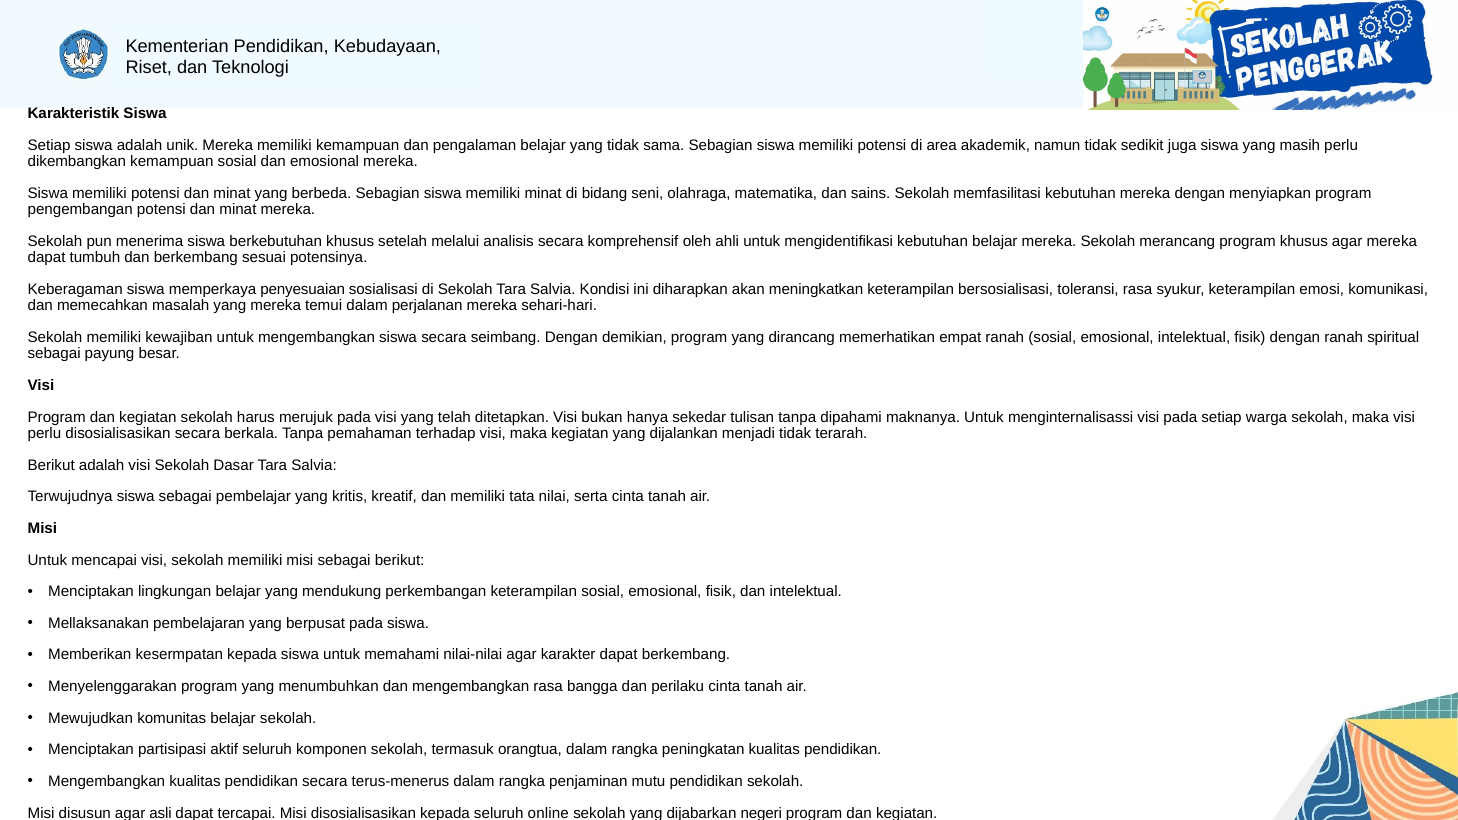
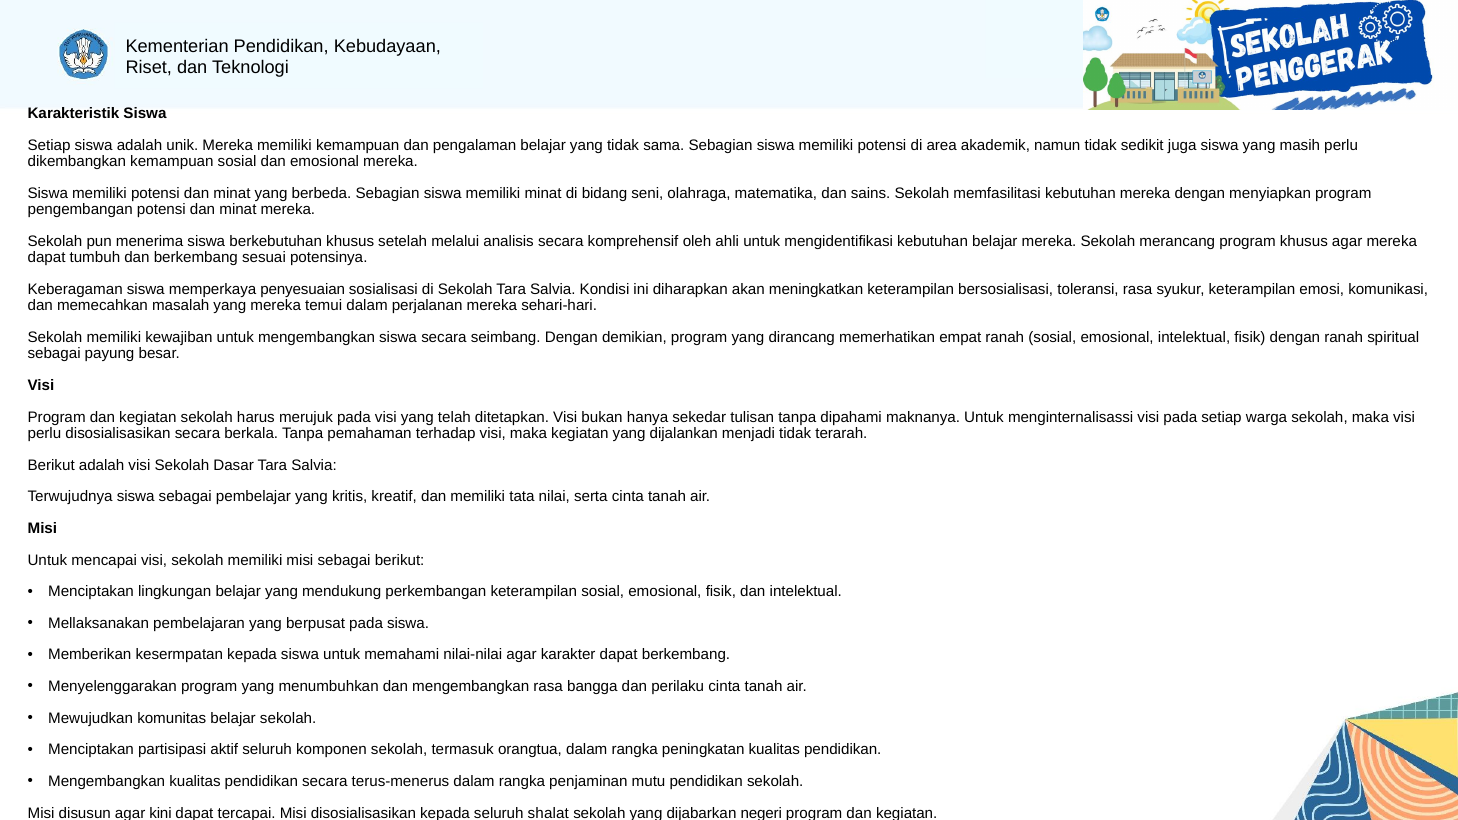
asli: asli -> kini
online: online -> shalat
